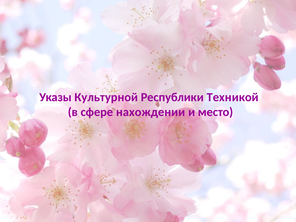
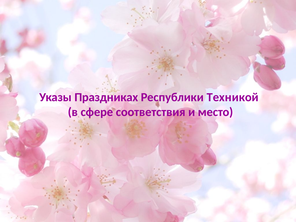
Культурной: Культурной -> Праздниках
нахождении: нахождении -> соответствия
